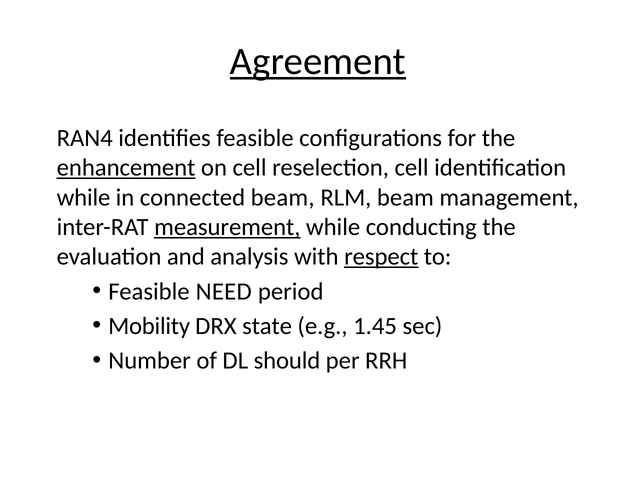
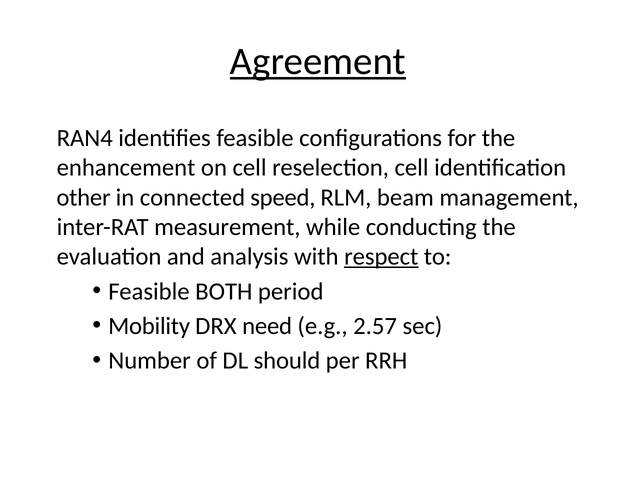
enhancement underline: present -> none
while at (84, 197): while -> other
connected beam: beam -> speed
measurement underline: present -> none
NEED: NEED -> BOTH
state: state -> need
1.45: 1.45 -> 2.57
